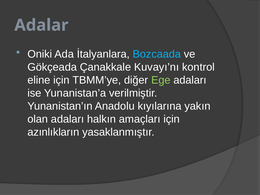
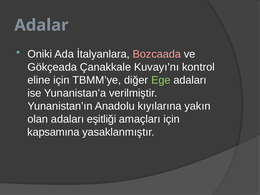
Bozcaada colour: light blue -> pink
halkın: halkın -> eşitliği
azınlıkların: azınlıkların -> kapsamına
